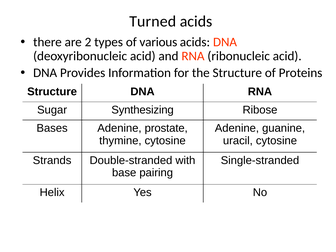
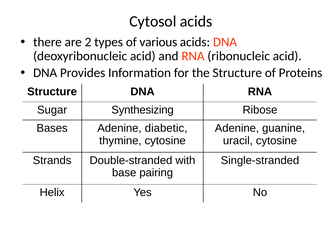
Turned: Turned -> Cytosol
prostate: prostate -> diabetic
